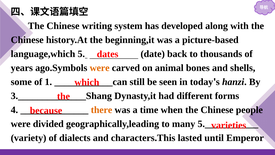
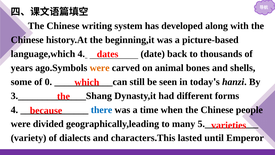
language,which 5: 5 -> 4
1: 1 -> 0
there colour: orange -> blue
